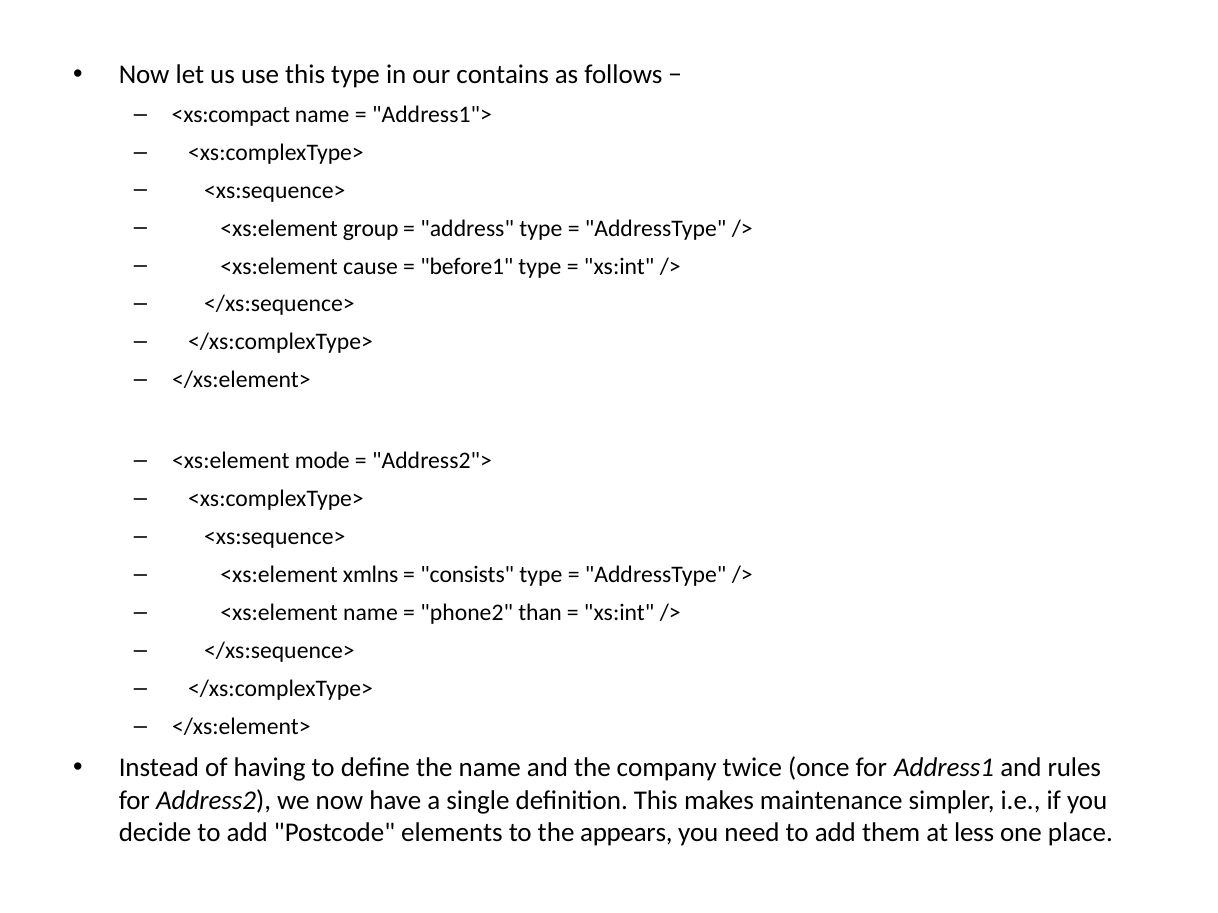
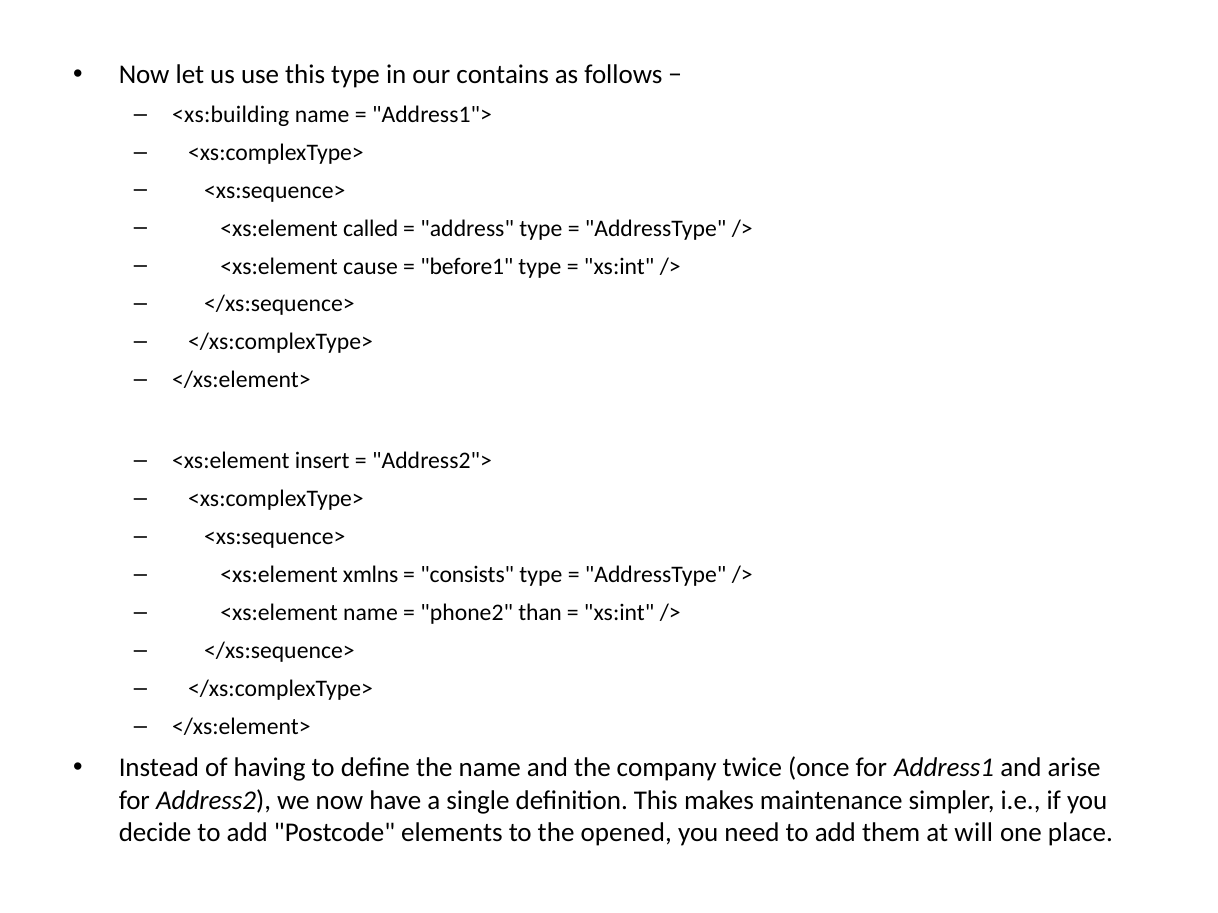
<xs:compact: <xs:compact -> <xs:building
group: group -> called
mode: mode -> insert
rules: rules -> arise
appears: appears -> opened
less: less -> will
